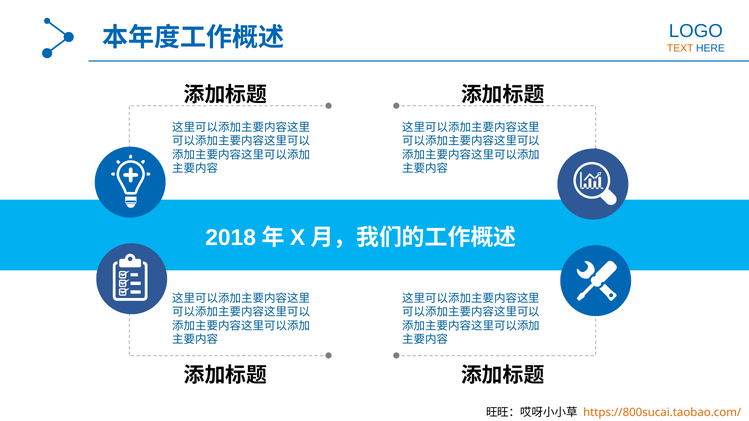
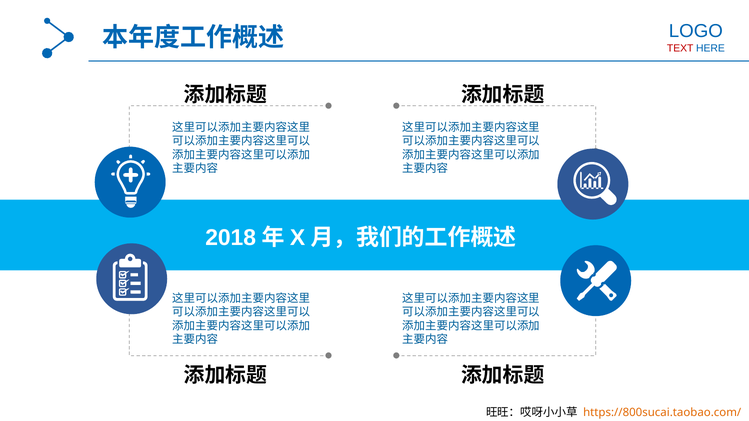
TEXT colour: orange -> red
